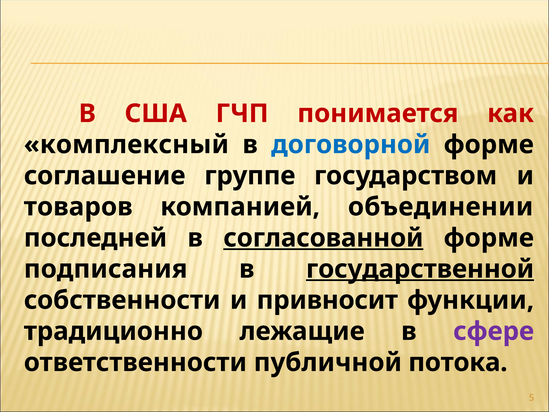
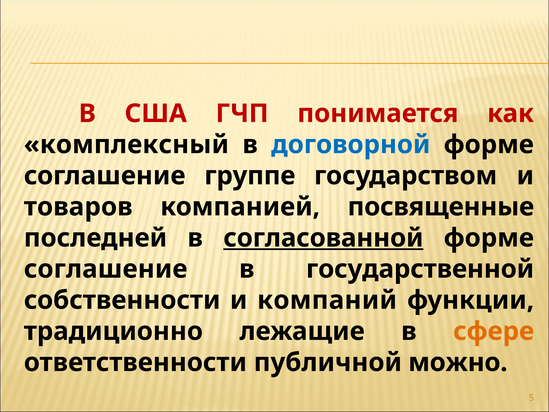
объединении: объединении -> посвященные
подписания at (106, 269): подписания -> соглашение
государственной underline: present -> none
привносит: привносит -> компаний
сфере colour: purple -> orange
потока: потока -> можно
